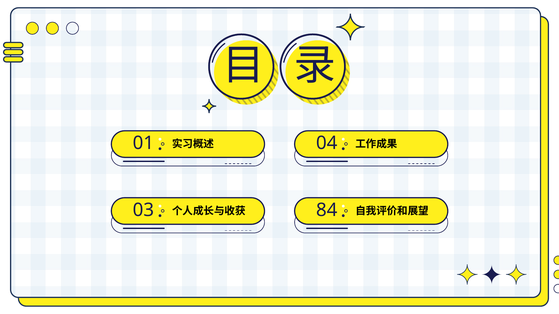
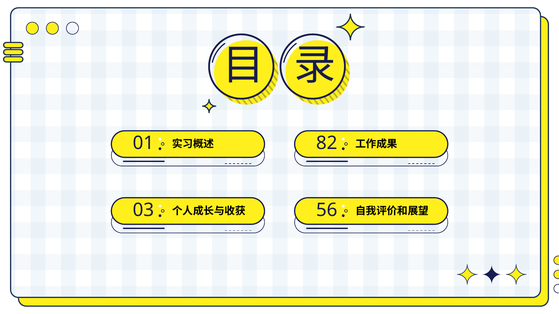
04: 04 -> 82
84: 84 -> 56
